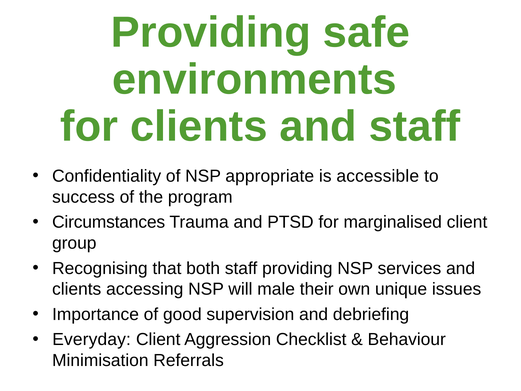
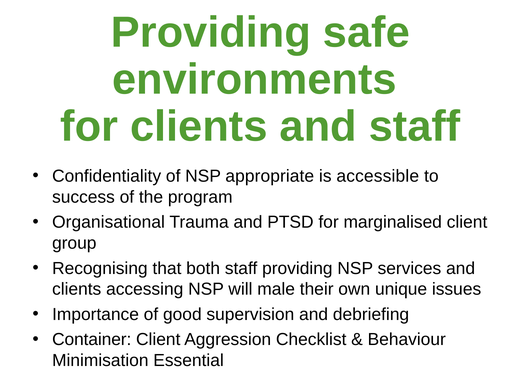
Circumstances: Circumstances -> Organisational
Everyday: Everyday -> Container
Referrals: Referrals -> Essential
